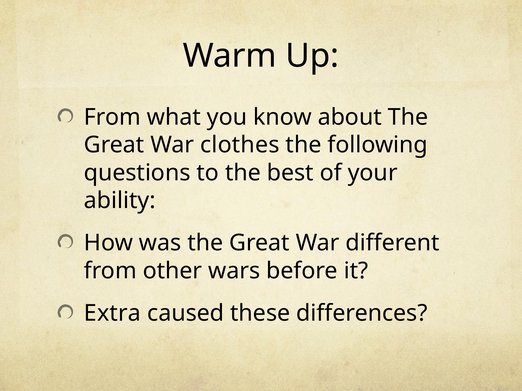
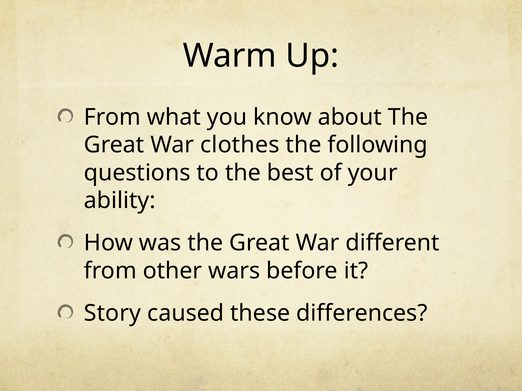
Extra: Extra -> Story
